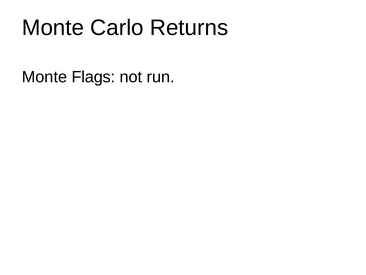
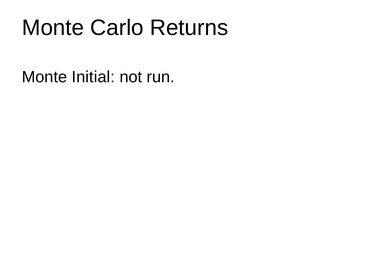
Flags: Flags -> Initial
